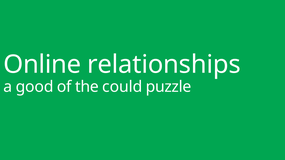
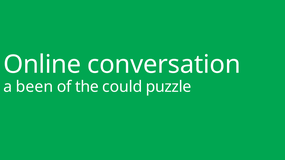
relationships: relationships -> conversation
good: good -> been
